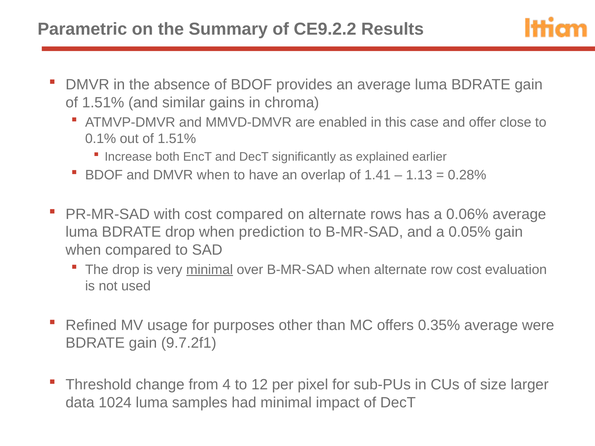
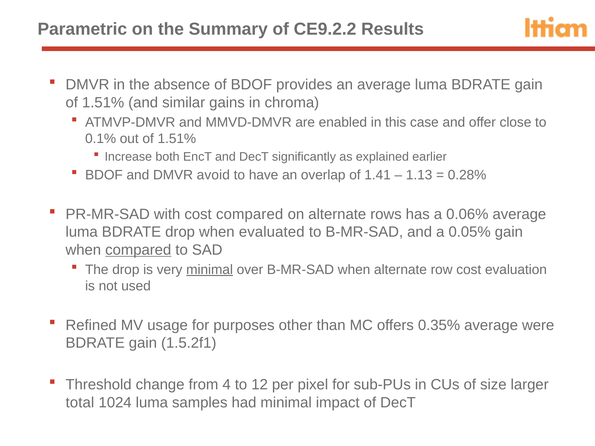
DMVR when: when -> avoid
prediction: prediction -> evaluated
compared at (138, 250) underline: none -> present
9.7.2f1: 9.7.2f1 -> 1.5.2f1
data: data -> total
